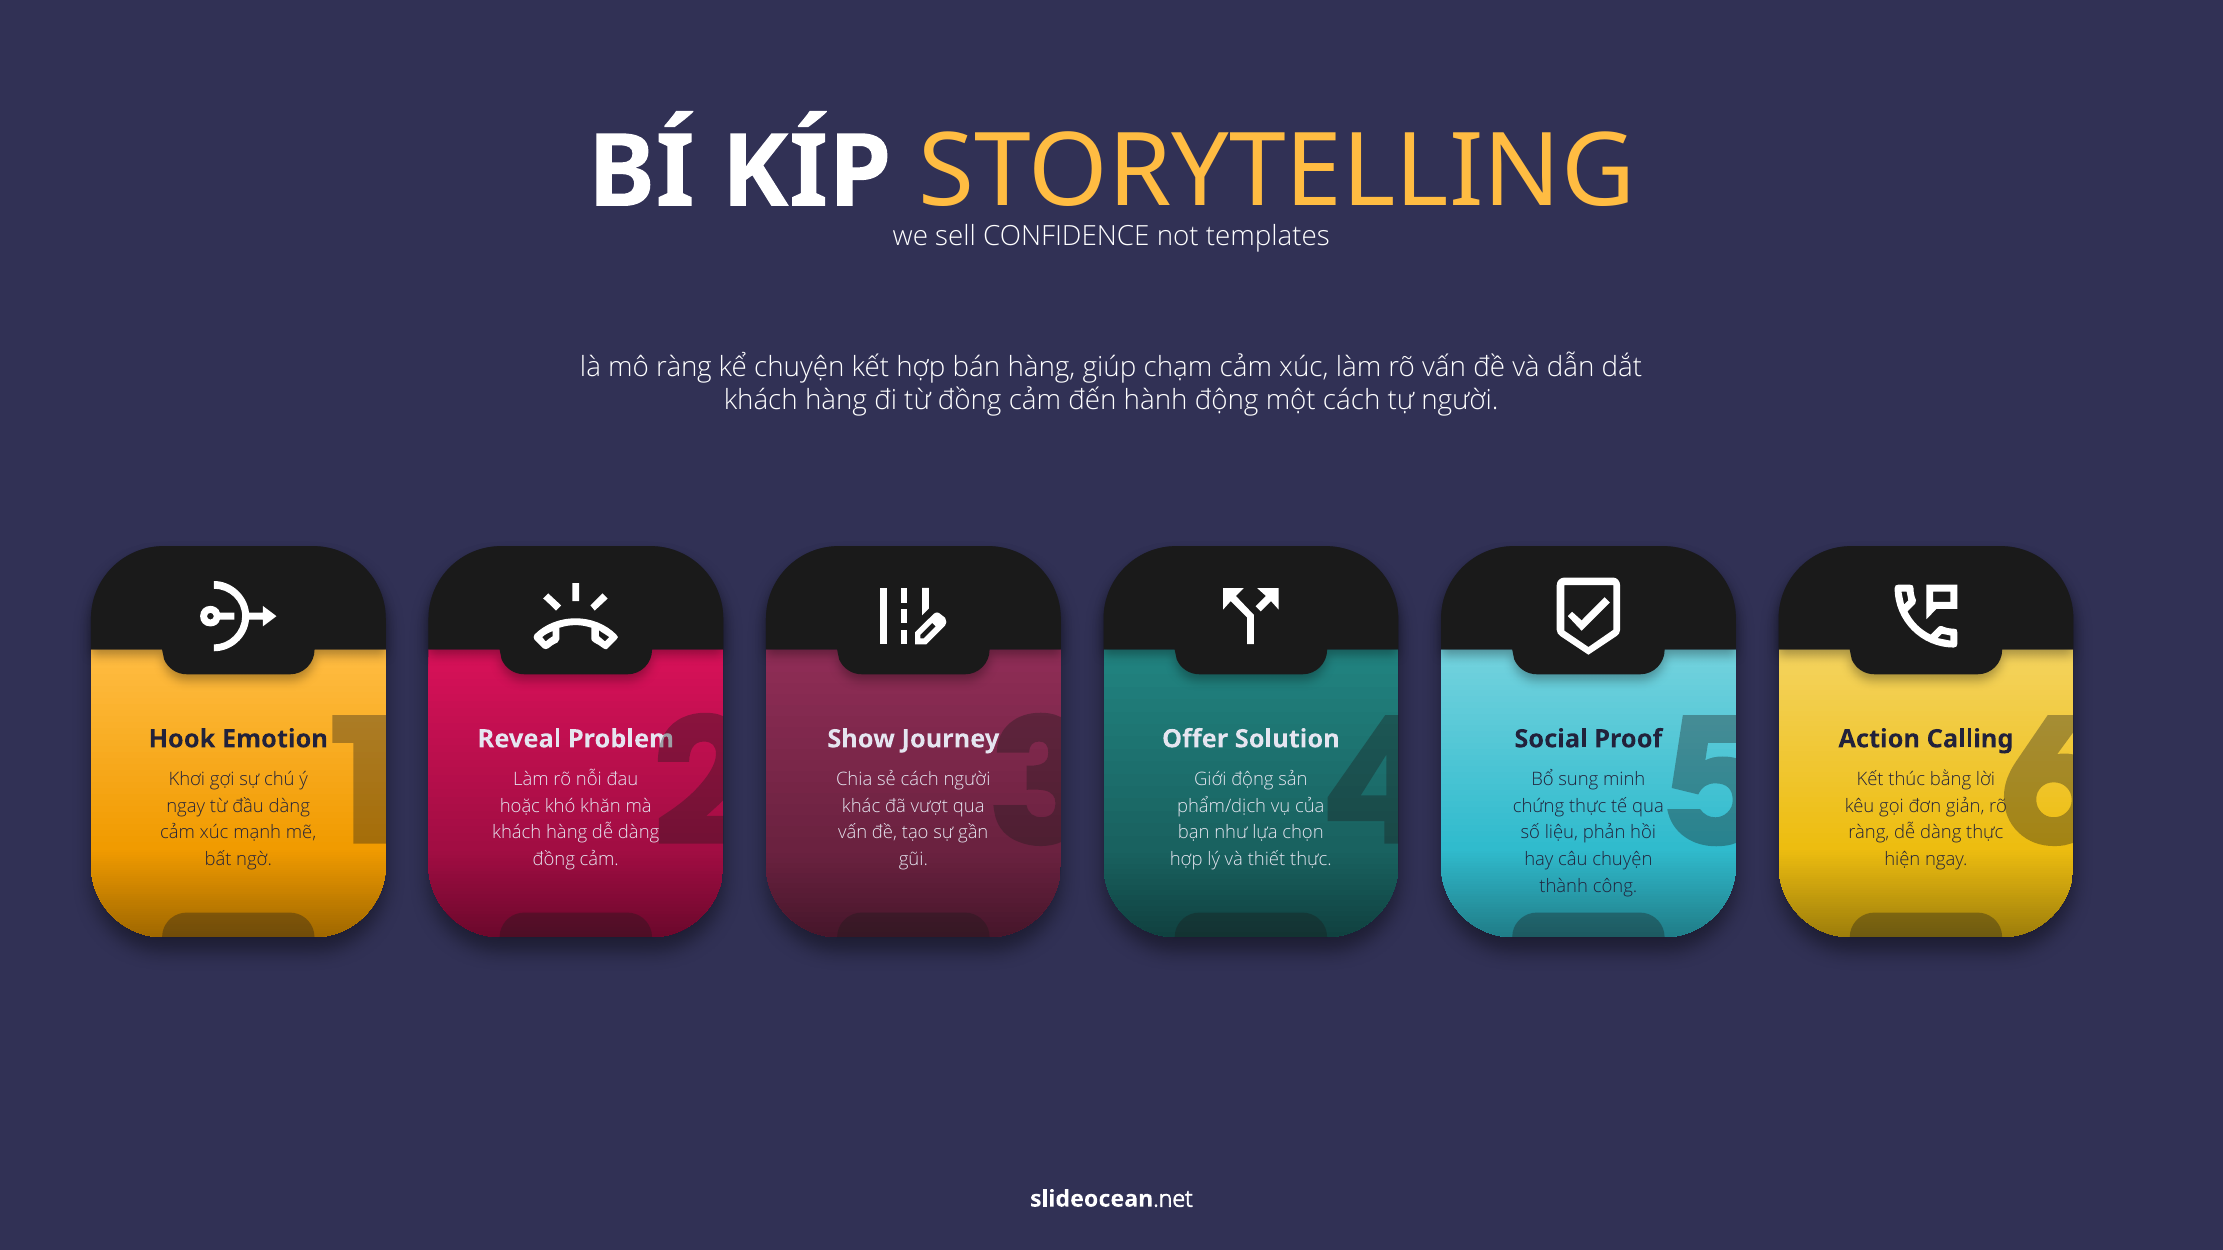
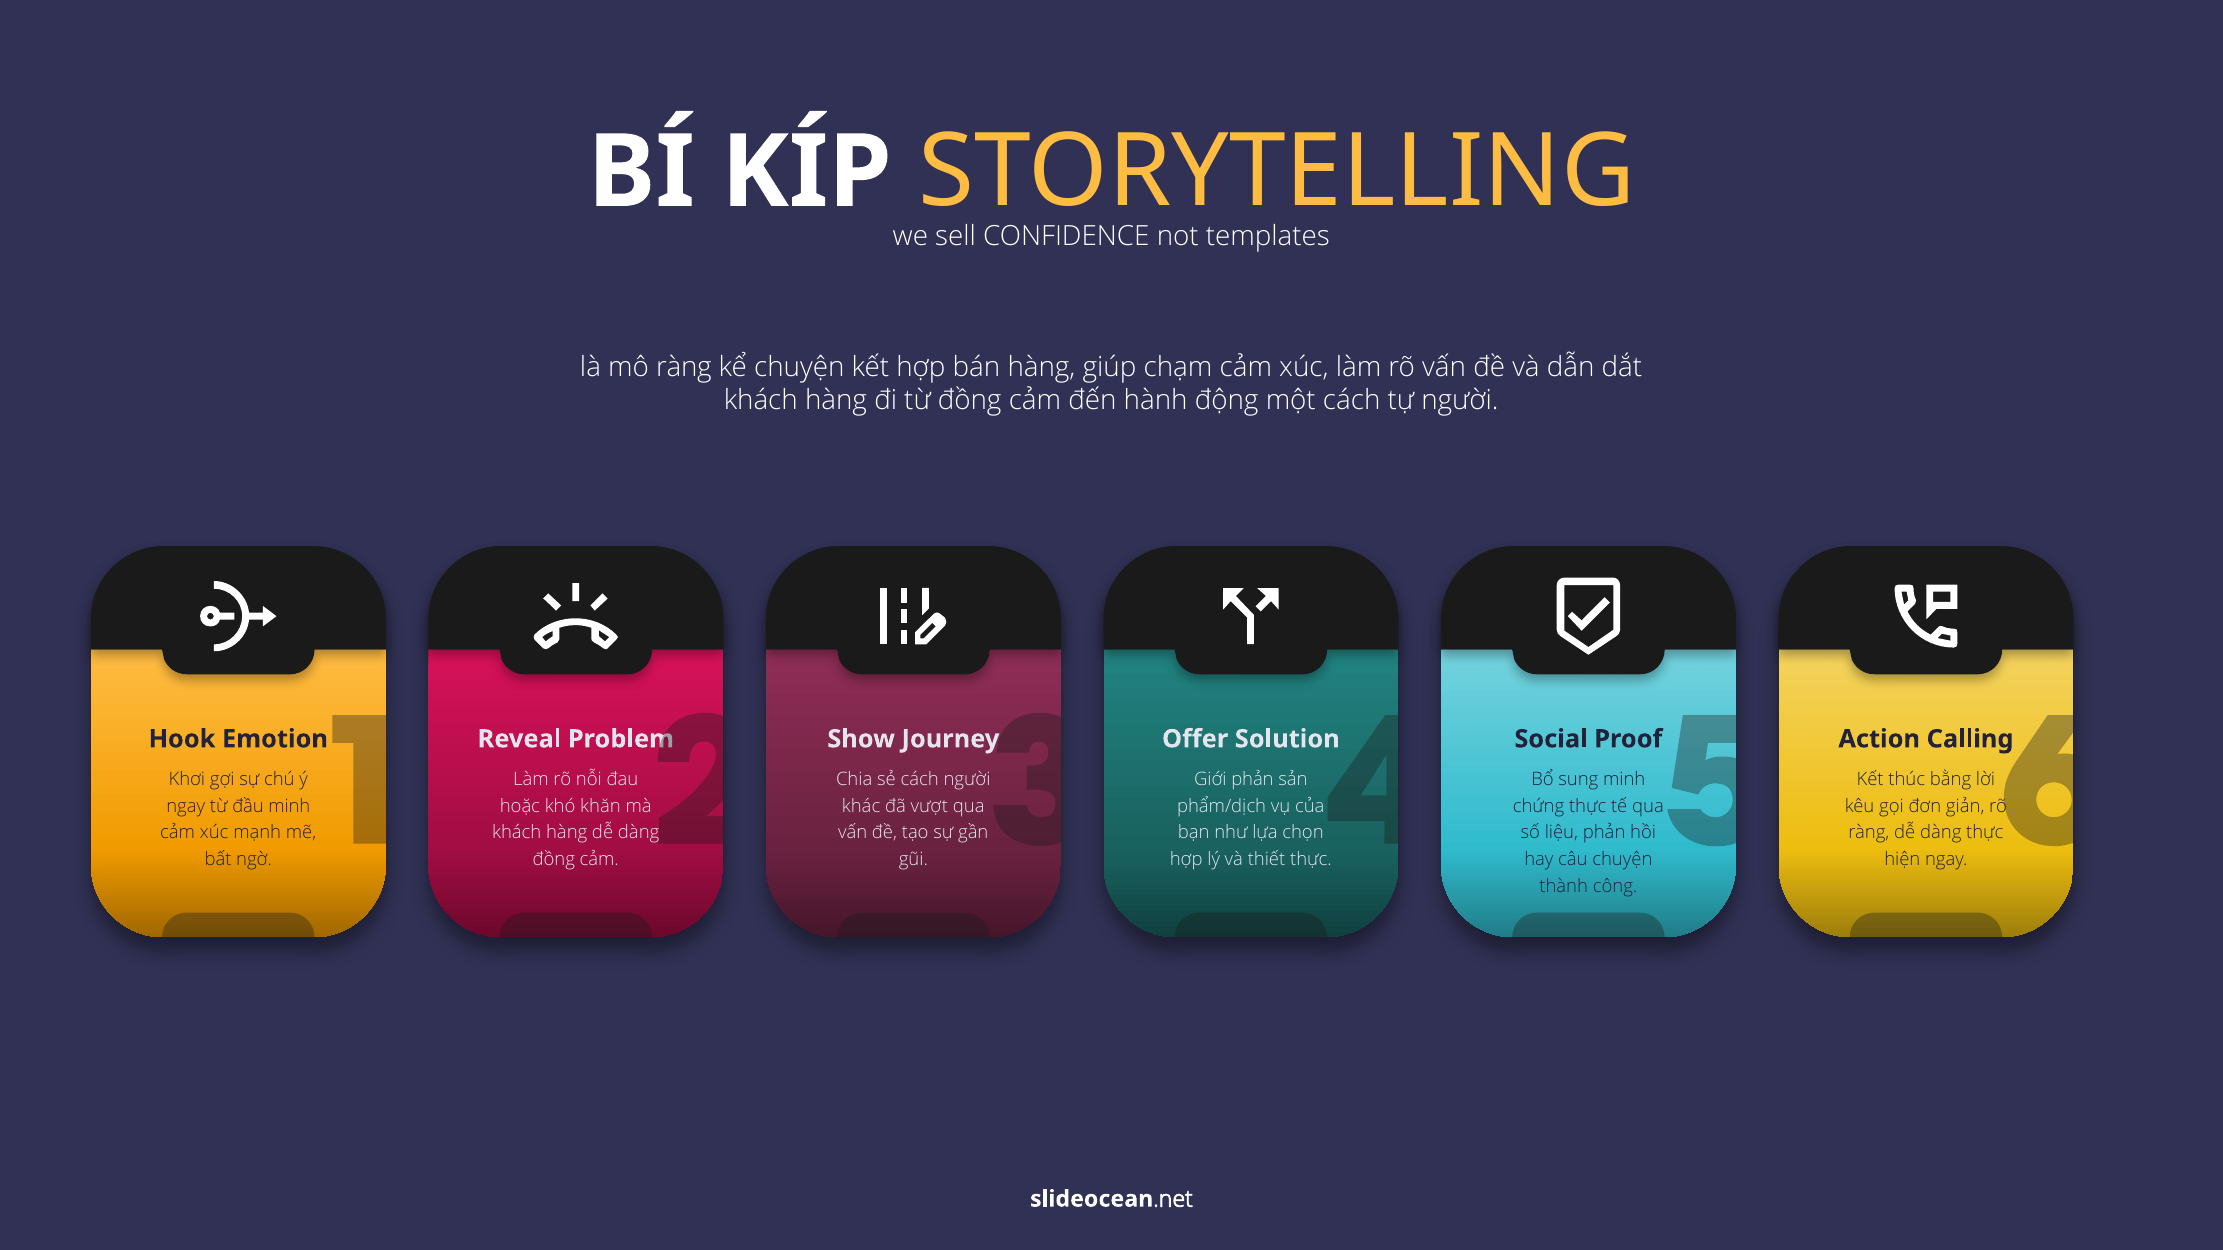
Giới động: động -> phản
đầu dàng: dàng -> minh
